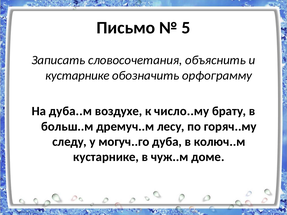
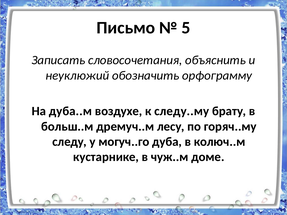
кустарнике at (77, 76): кустарнике -> неуклюжий
число..му: число..му -> следу..му
